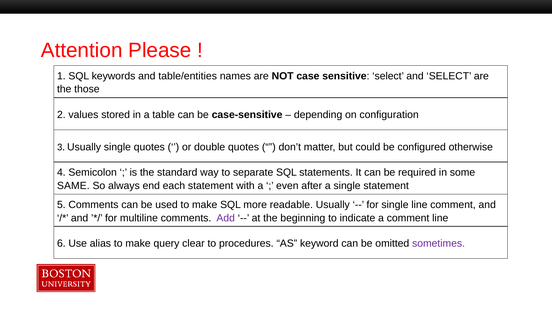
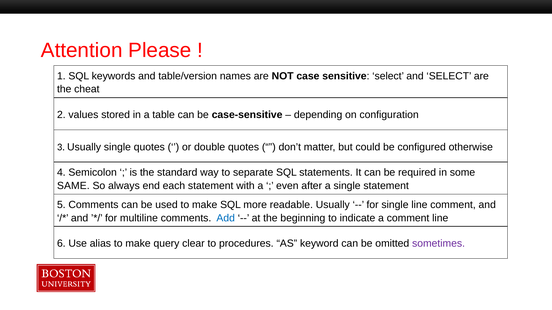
table/entities: table/entities -> table/version
those: those -> cheat
Add colour: purple -> blue
